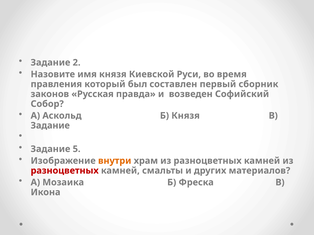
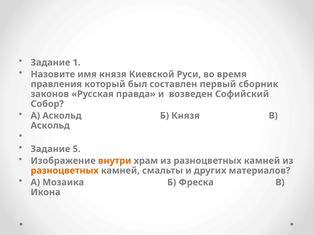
2: 2 -> 1
Задание at (50, 126): Задание -> Аскольд
разноцветных at (65, 171) colour: red -> orange
